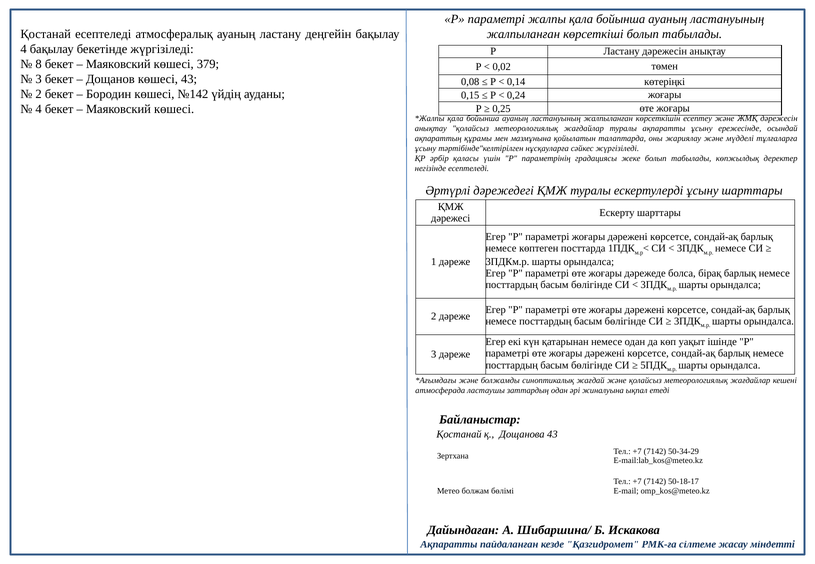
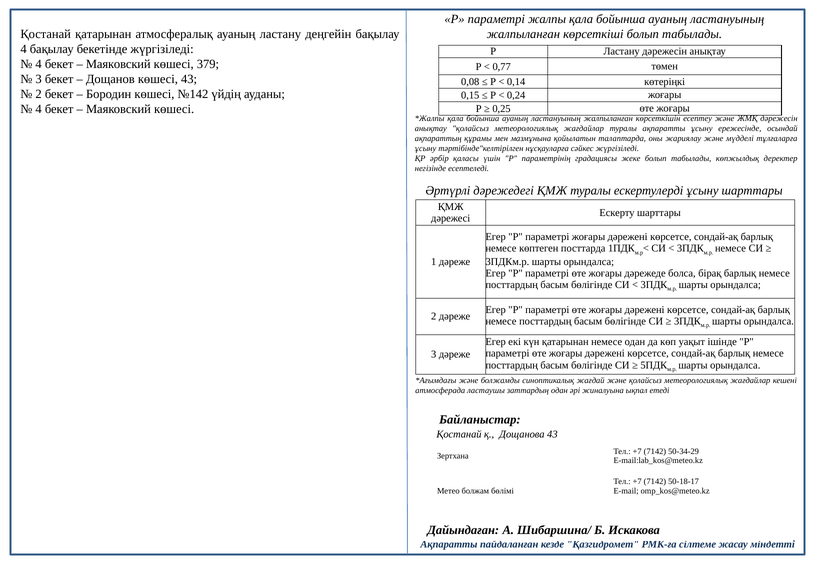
Қостанай есептеледі: есептеледі -> қатарынан
8 at (39, 64): 8 -> 4
0,02: 0,02 -> 0,77
